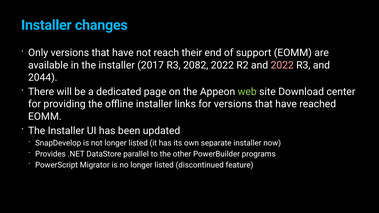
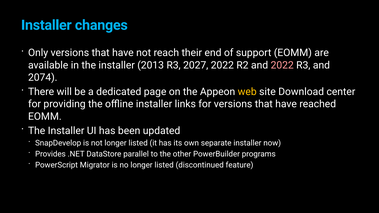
2017: 2017 -> 2013
2082: 2082 -> 2027
2044: 2044 -> 2074
web colour: light green -> yellow
